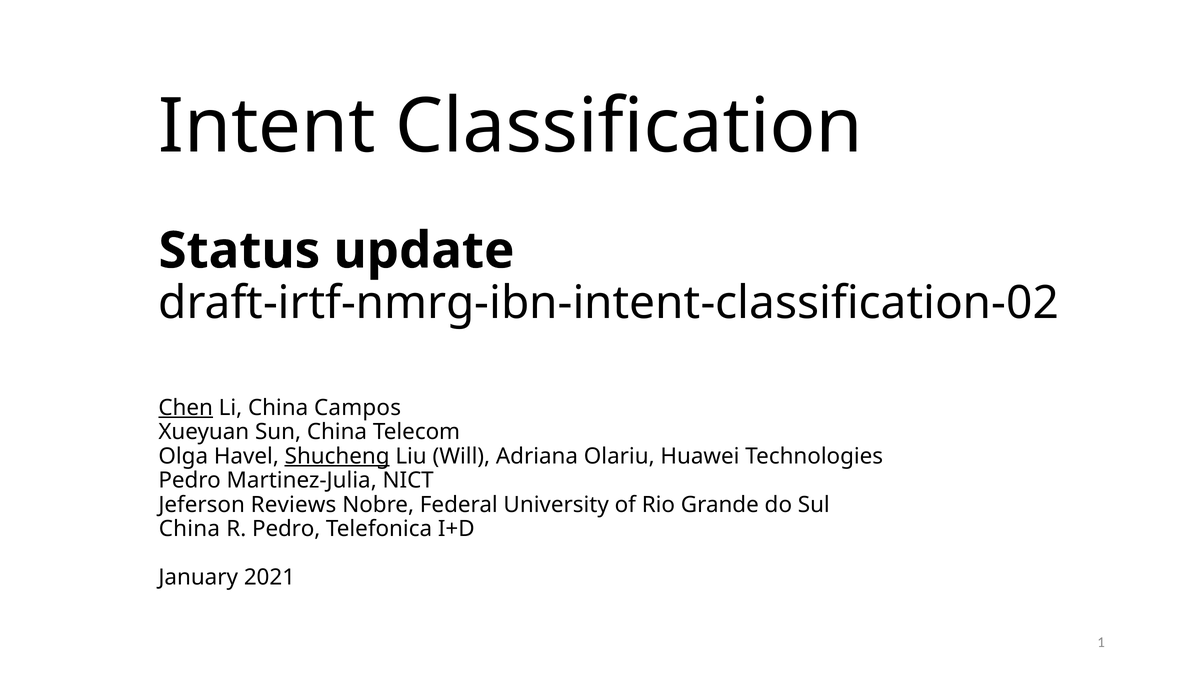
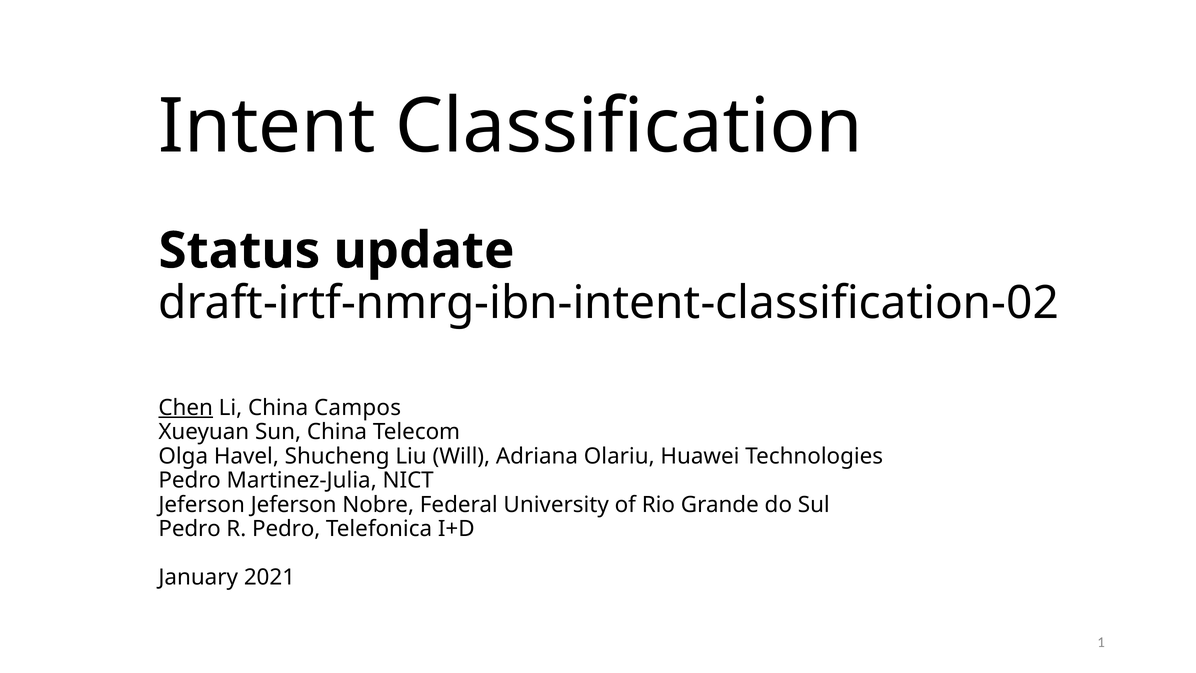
Shucheng underline: present -> none
Jeferson Reviews: Reviews -> Jeferson
China at (189, 529): China -> Pedro
